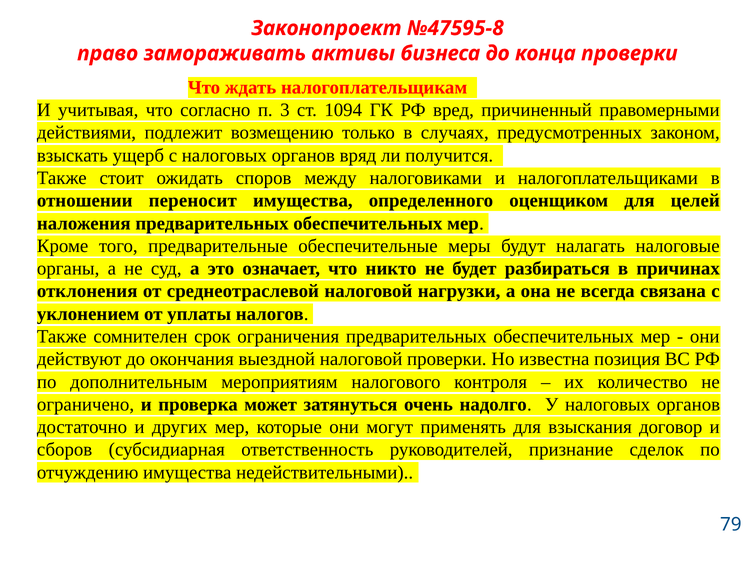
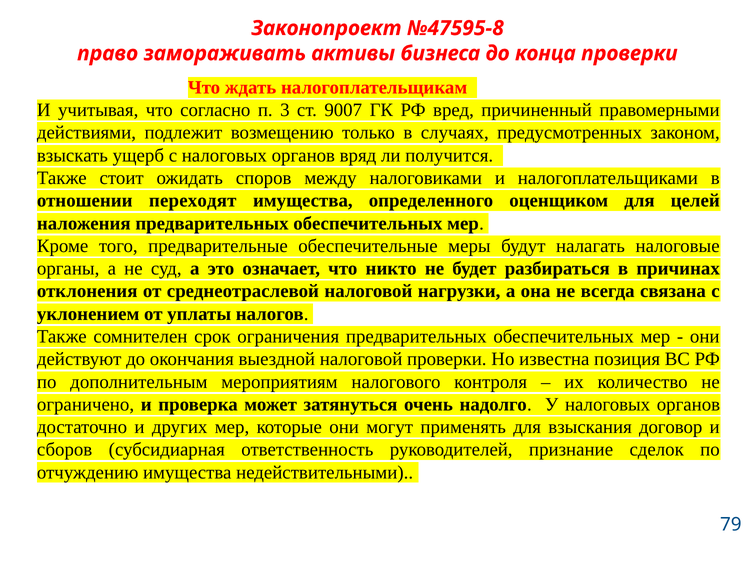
1094: 1094 -> 9007
переносит: переносит -> переходят
